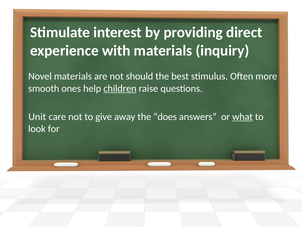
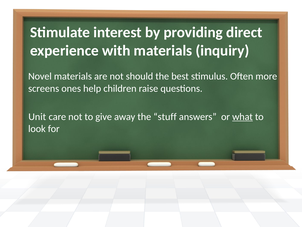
smooth: smooth -> screens
children underline: present -> none
does: does -> stuff
